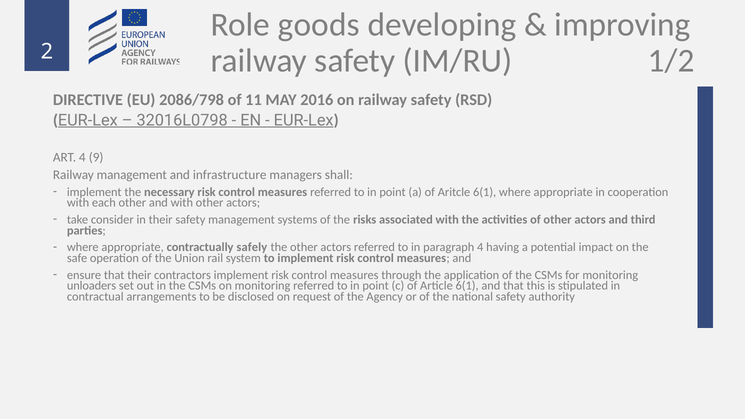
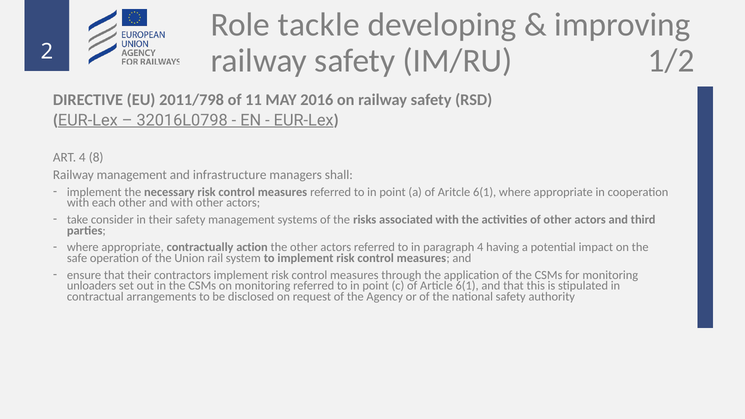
goods: goods -> tackle
2086/798: 2086/798 -> 2011/798
9: 9 -> 8
safely: safely -> action
